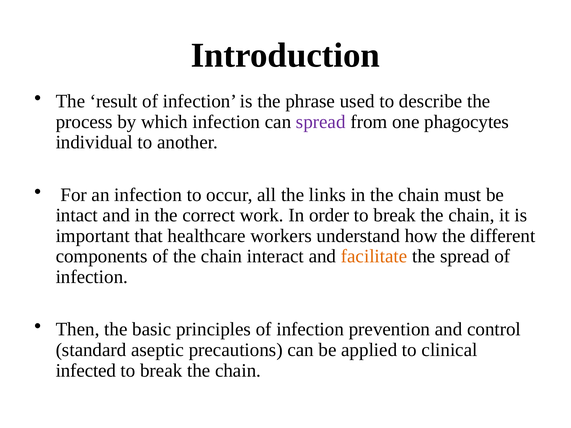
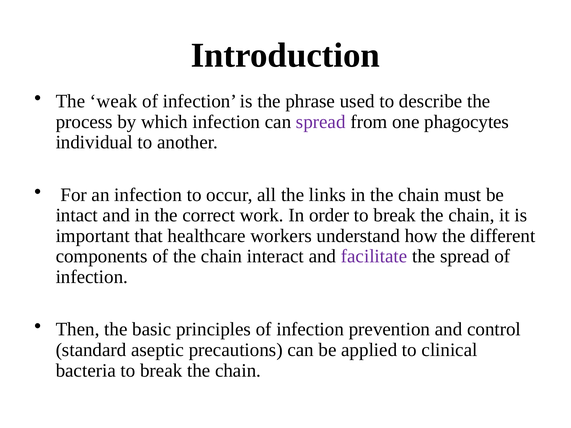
result: result -> weak
facilitate colour: orange -> purple
infected: infected -> bacteria
